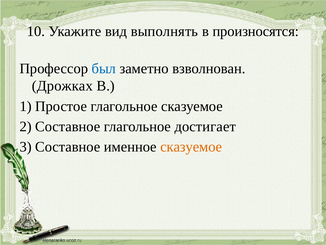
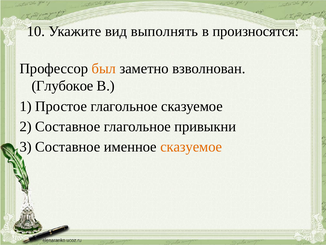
был colour: blue -> orange
Дрожках: Дрожках -> Глубокое
достигает: достигает -> привыкни
